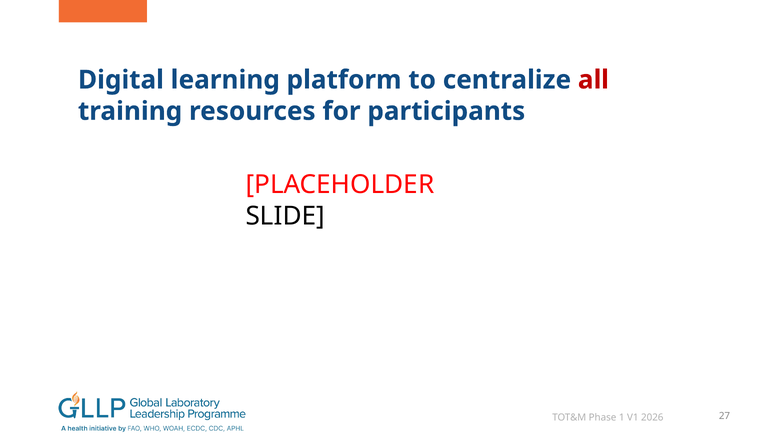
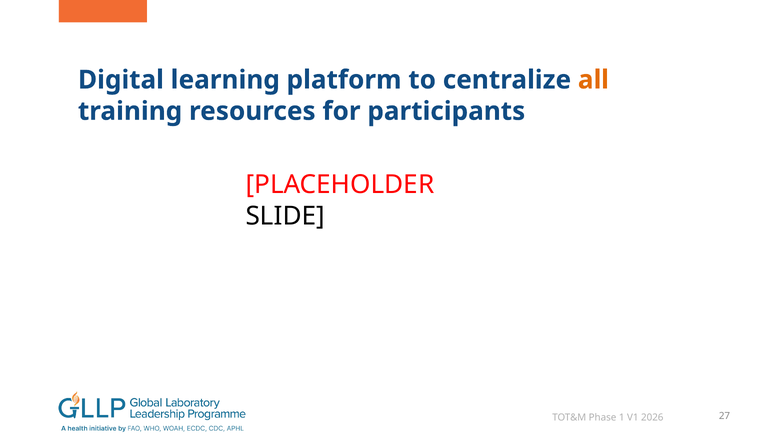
all colour: red -> orange
